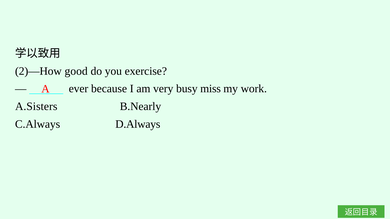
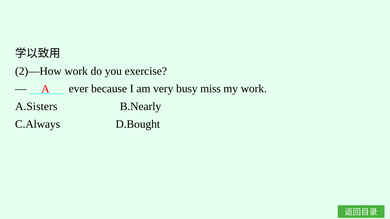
2)—How good: good -> work
D.Always: D.Always -> D.Bought
